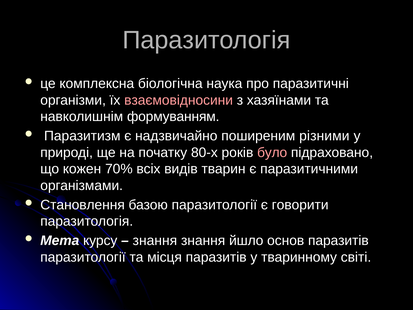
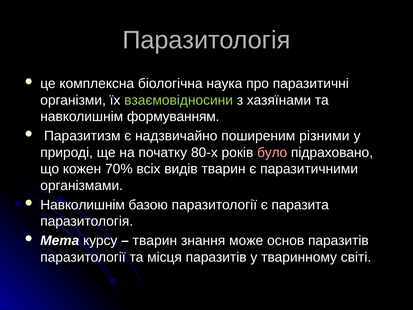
взаємовідносини colour: pink -> light green
Становлення at (83, 205): Становлення -> Навколишнім
говорити: говорити -> паразита
знання at (155, 240): знання -> тварин
йшло: йшло -> може
